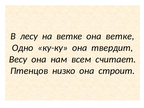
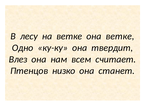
Весу: Весу -> Влез
строит: строит -> станет
